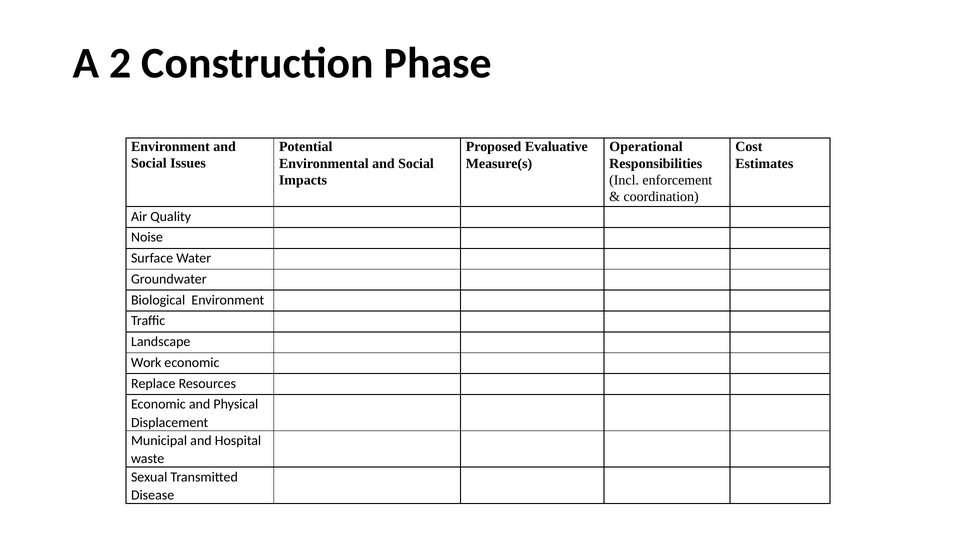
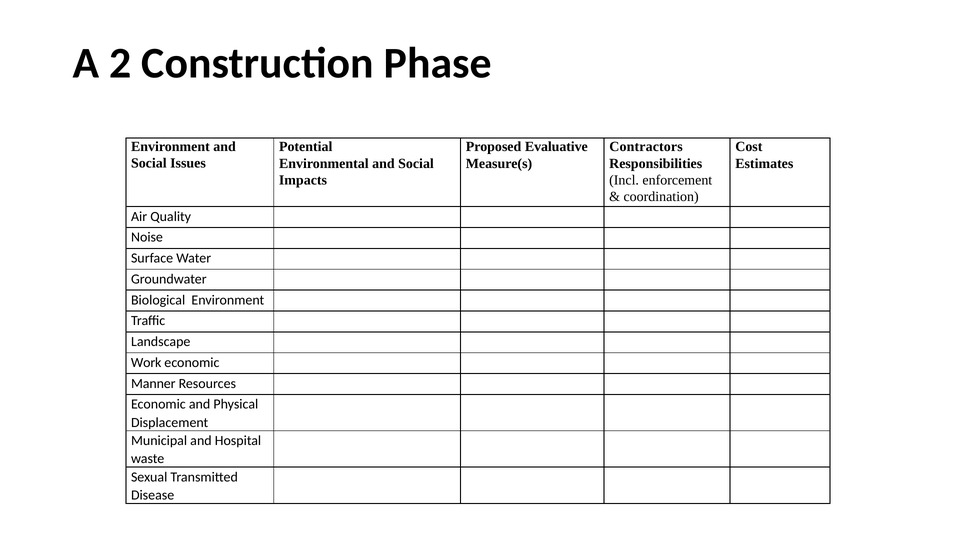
Operational: Operational -> Contractors
Replace: Replace -> Manner
